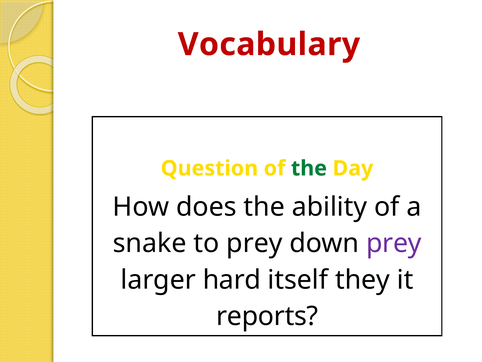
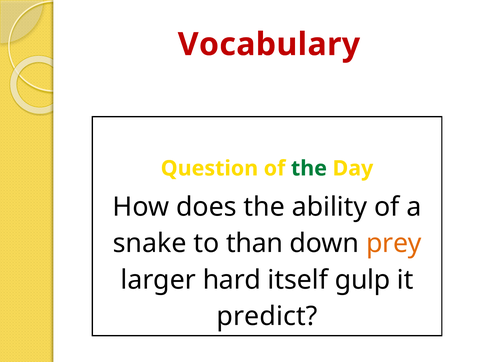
to prey: prey -> than
prey at (394, 243) colour: purple -> orange
they: they -> gulp
reports: reports -> predict
